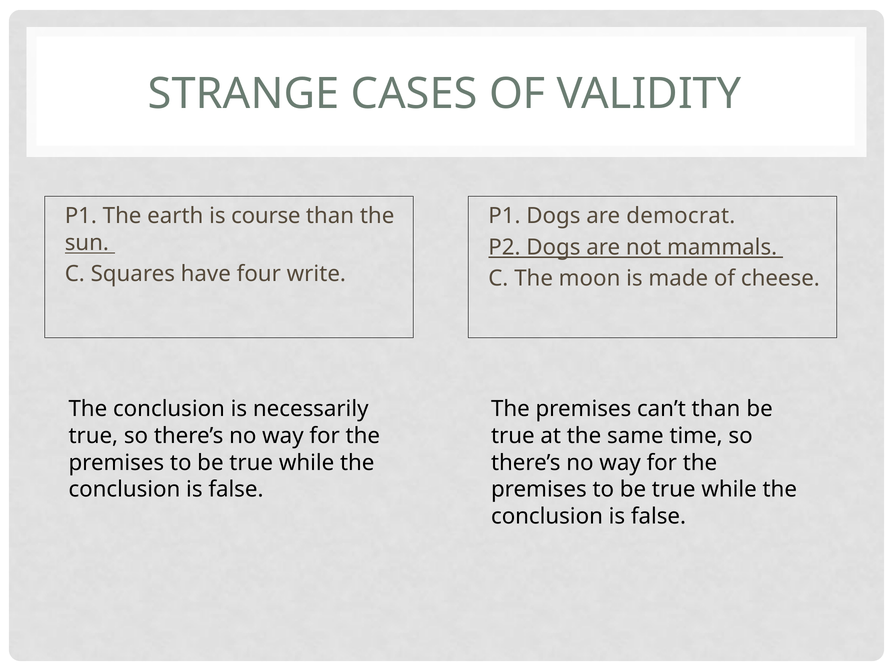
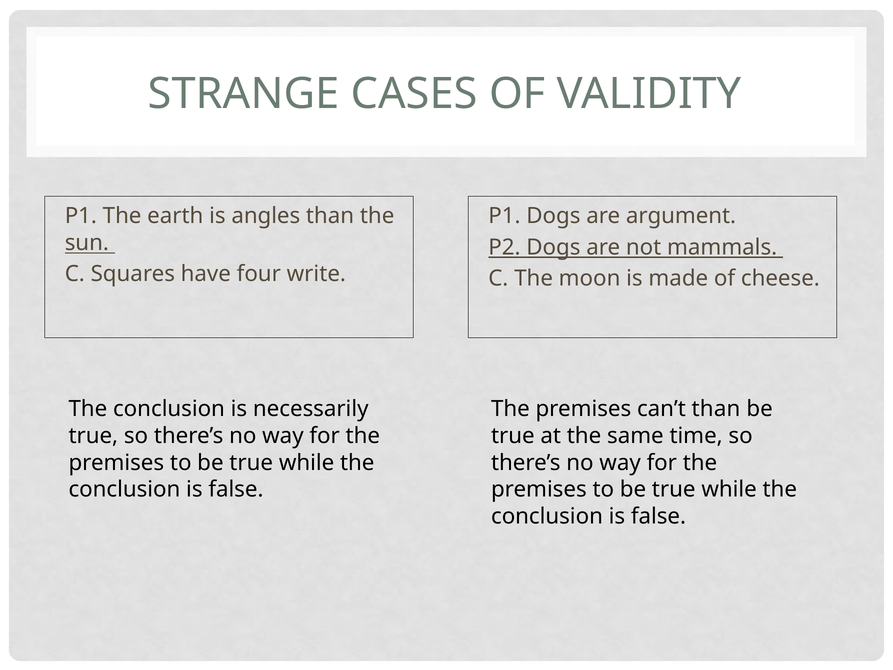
course: course -> angles
democrat: democrat -> argument
